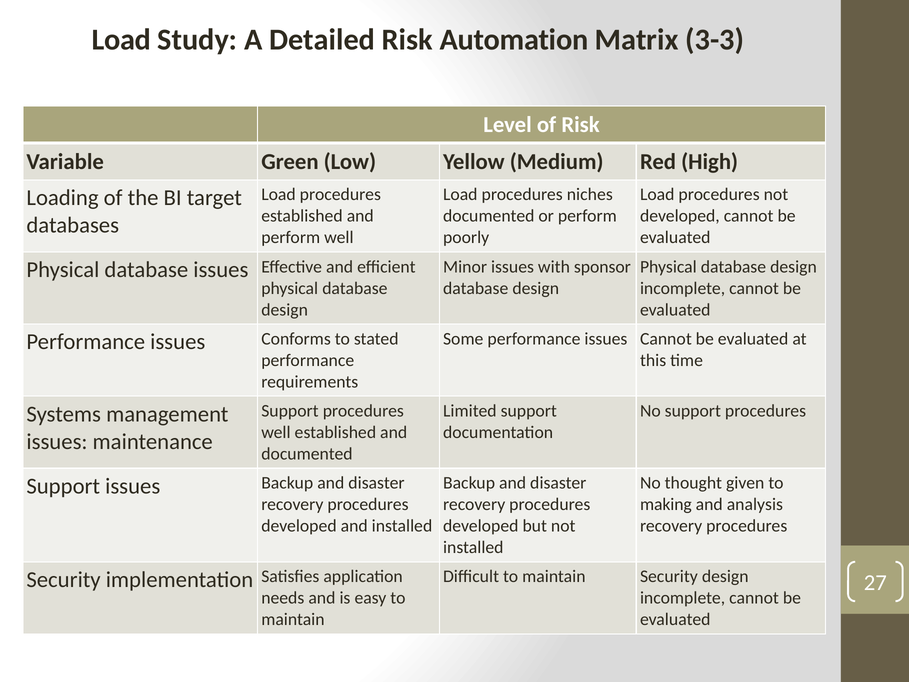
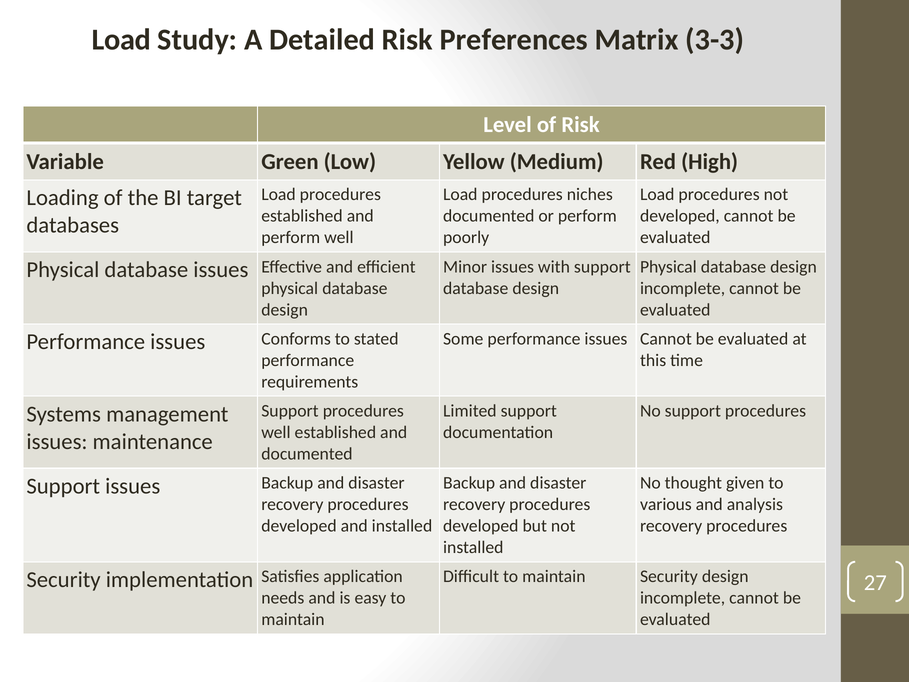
Automation: Automation -> Preferences
with sponsor: sponsor -> support
making: making -> various
